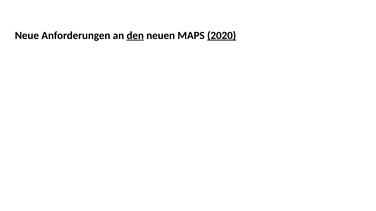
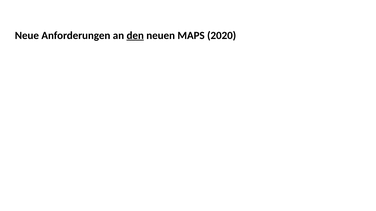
2020 underline: present -> none
